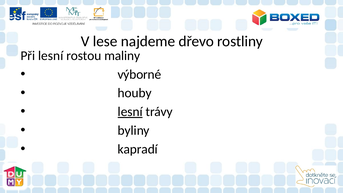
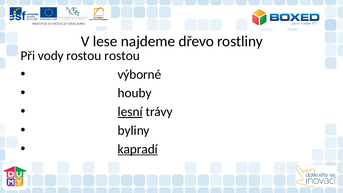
Při lesní: lesní -> vody
rostou maliny: maliny -> rostou
kapradí underline: none -> present
